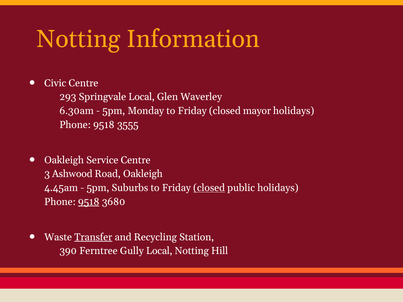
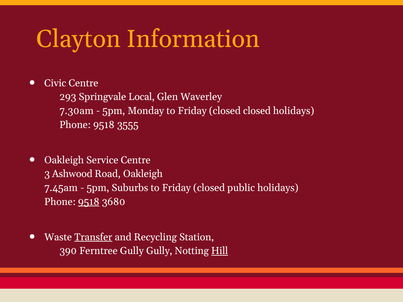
Notting at (79, 39): Notting -> Clayton
6.30am: 6.30am -> 7.30am
closed mayor: mayor -> closed
4.45am: 4.45am -> 7.45am
closed at (209, 188) underline: present -> none
Gully Local: Local -> Gully
Hill underline: none -> present
